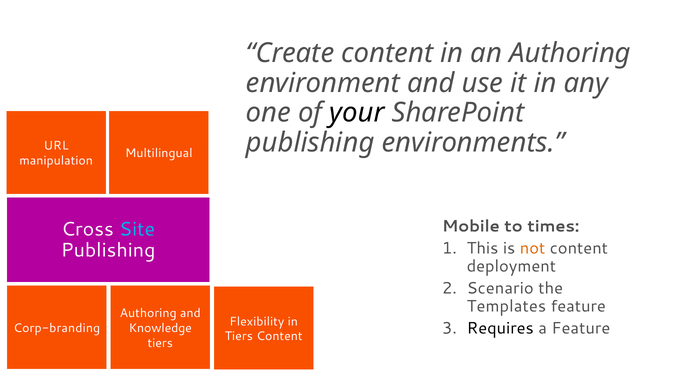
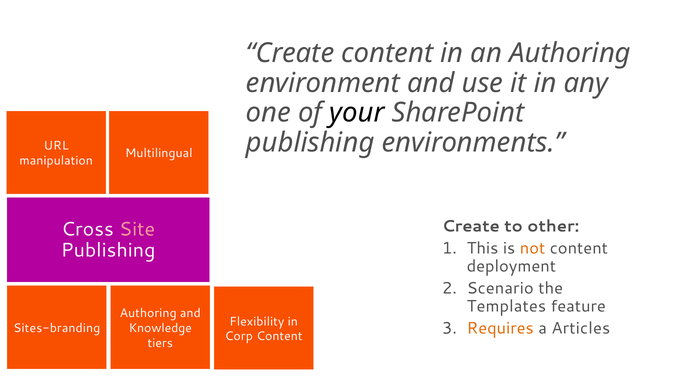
Mobile at (471, 227): Mobile -> Create
times: times -> other
Site colour: light blue -> pink
Requires colour: black -> orange
a Feature: Feature -> Articles
Corp-branding: Corp-branding -> Sites-branding
Tiers at (239, 336): Tiers -> Corp
